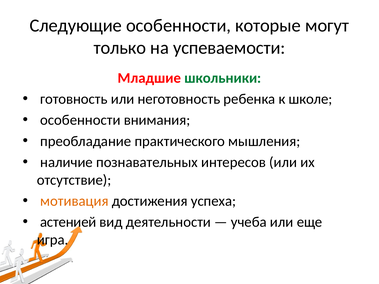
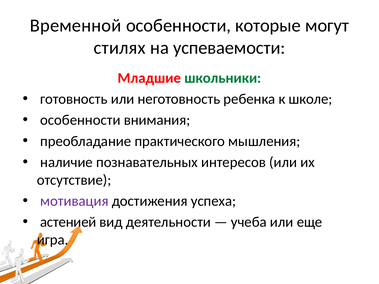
Следующие: Следующие -> Временной
только: только -> стилях
мотивация colour: orange -> purple
